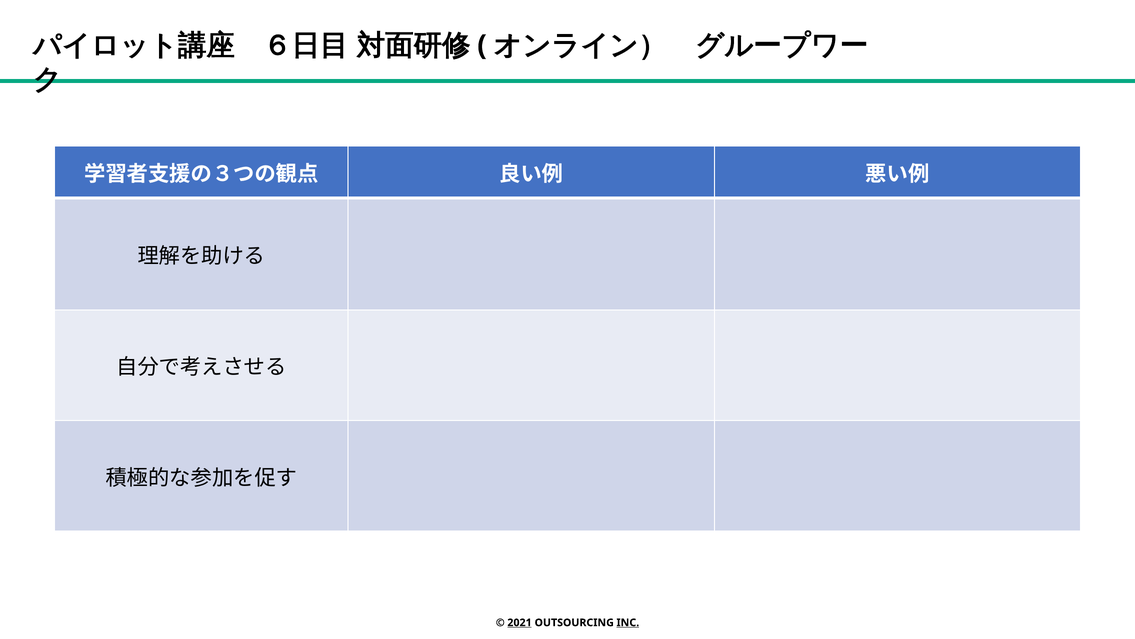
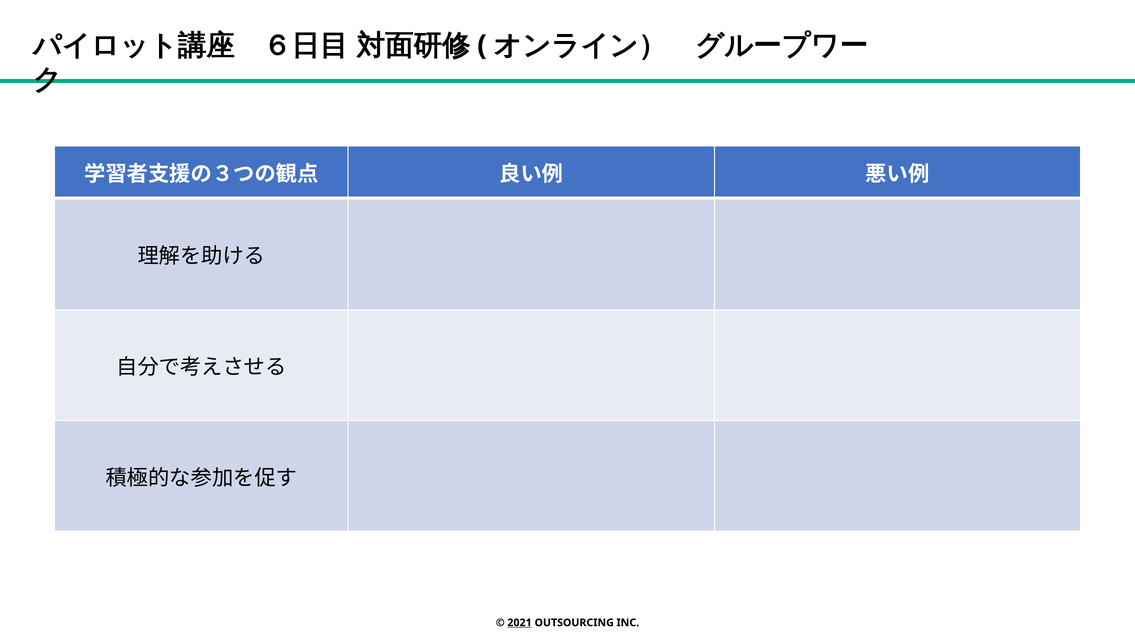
INC underline: present -> none
